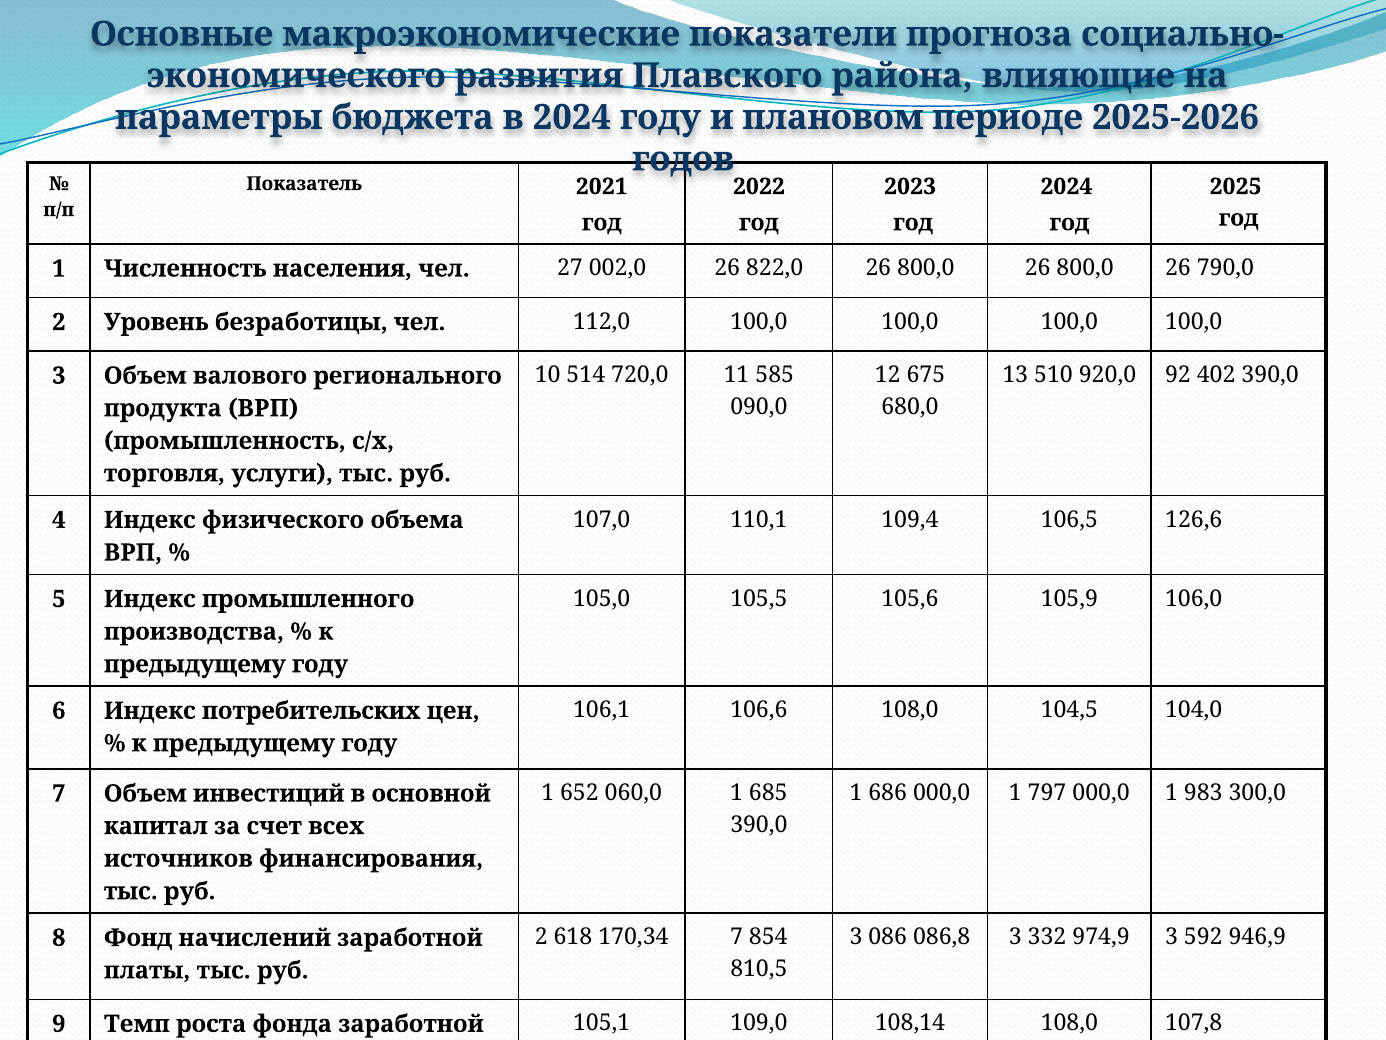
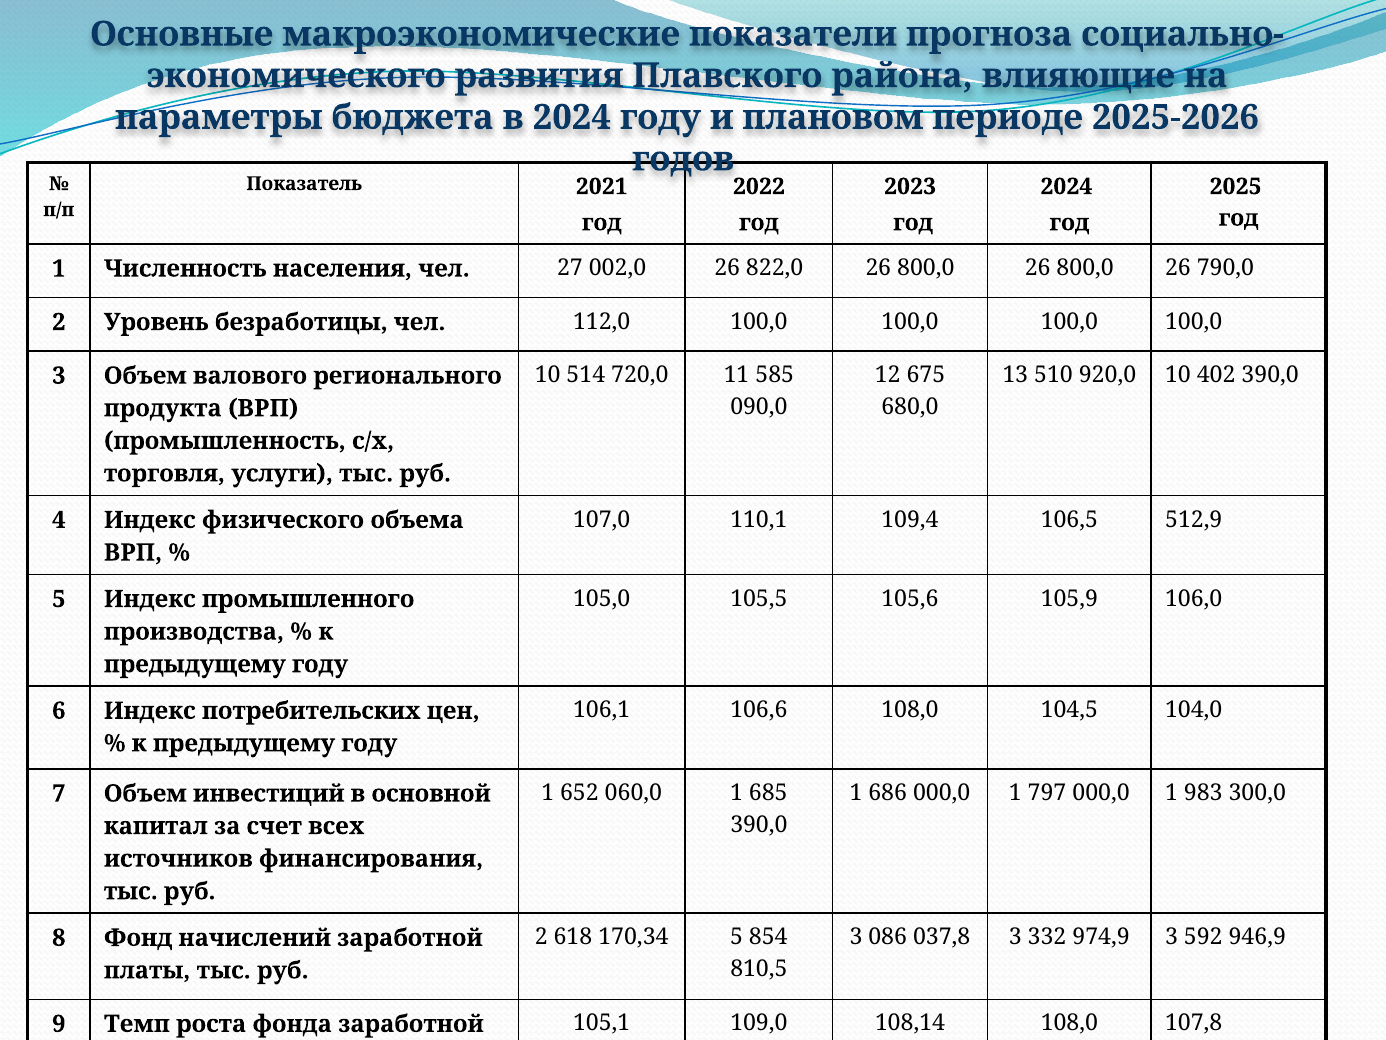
920,0 92: 92 -> 10
126,6: 126,6 -> 512,9
170,34 7: 7 -> 5
086,8: 086,8 -> 037,8
